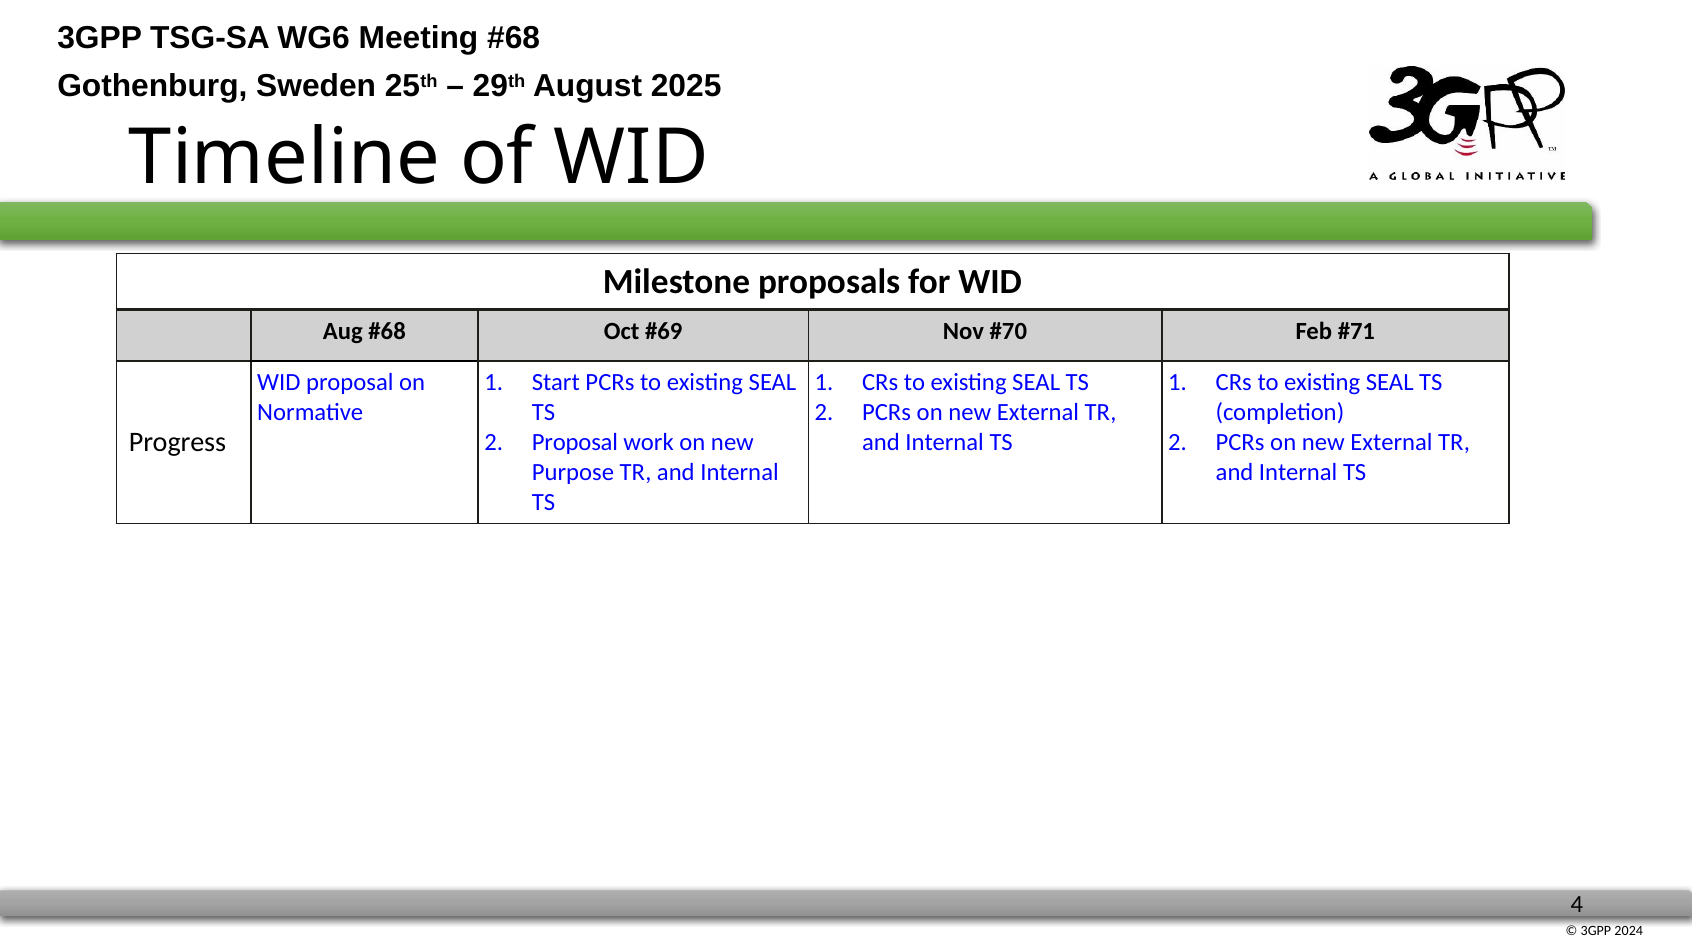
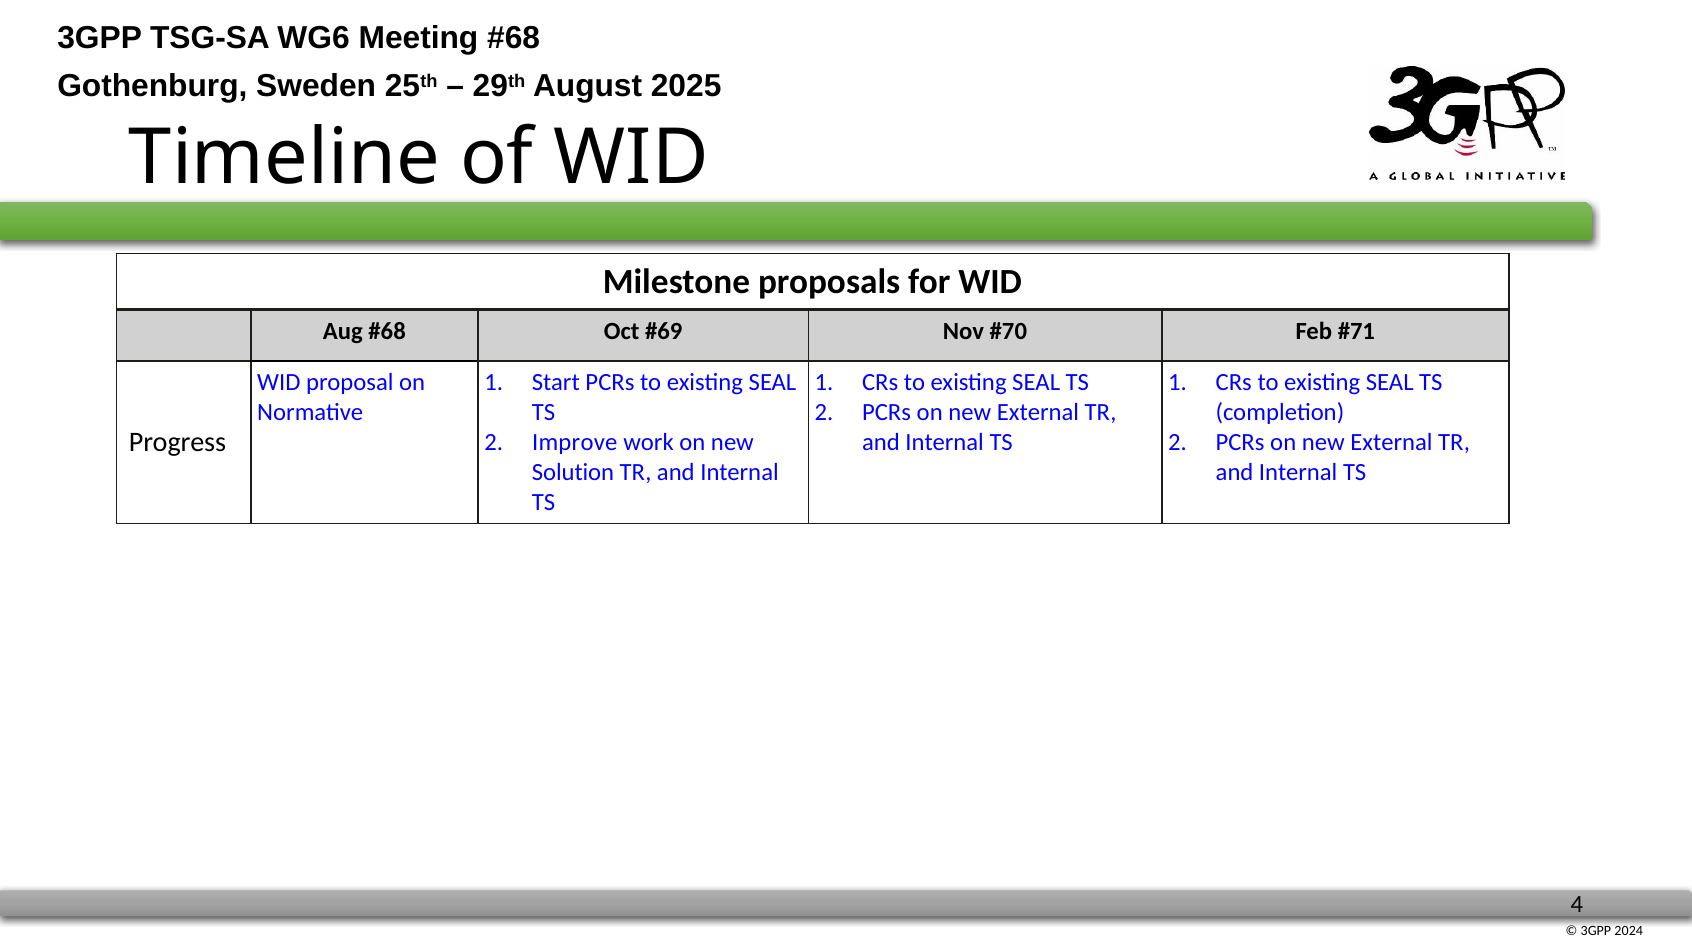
Proposal at (575, 442): Proposal -> Improve
Purpose: Purpose -> Solution
